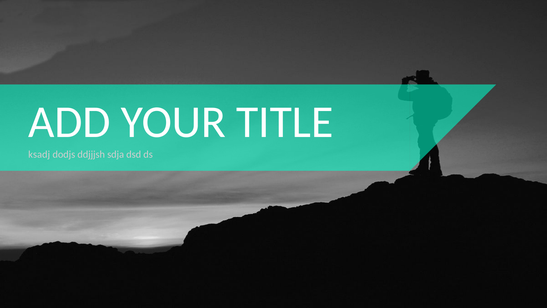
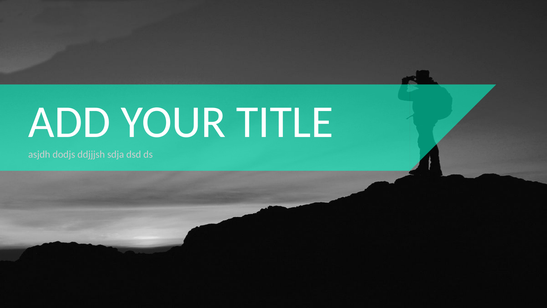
ksadj: ksadj -> asjdh
